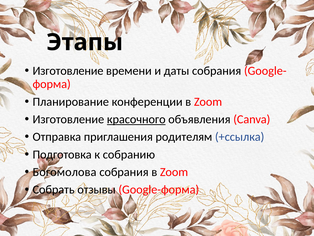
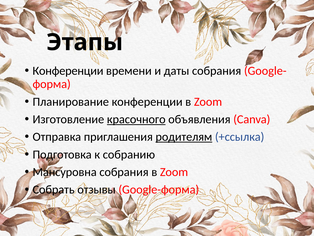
Изготовление at (68, 71): Изготовление -> Конференции
родителям underline: none -> present
Богомолова: Богомолова -> Мансуровна
